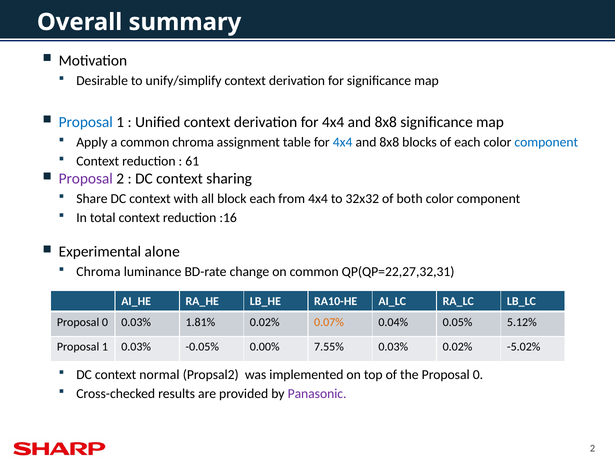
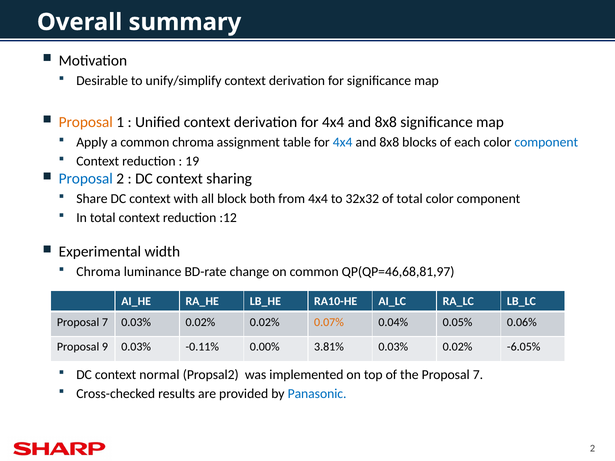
Proposal at (86, 122) colour: blue -> orange
61: 61 -> 19
Proposal at (86, 179) colour: purple -> blue
block each: each -> both
of both: both -> total
:16: :16 -> :12
alone: alone -> width
QP(QP=22,27,32,31: QP(QP=22,27,32,31 -> QP(QP=46,68,81,97
0 at (105, 322): 0 -> 7
1.81% at (200, 322): 1.81% -> 0.02%
5.12%: 5.12% -> 0.06%
1 at (105, 347): 1 -> 9
-0.05%: -0.05% -> -0.11%
7.55%: 7.55% -> 3.81%
-5.02%: -5.02% -> -6.05%
the Proposal 0: 0 -> 7
Panasonic colour: purple -> blue
